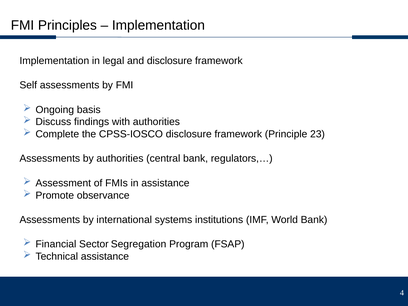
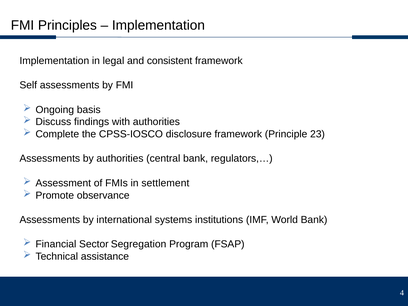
and disclosure: disclosure -> consistent
in assistance: assistance -> settlement
